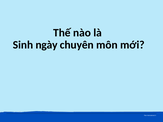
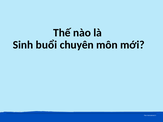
ngày: ngày -> buổi
